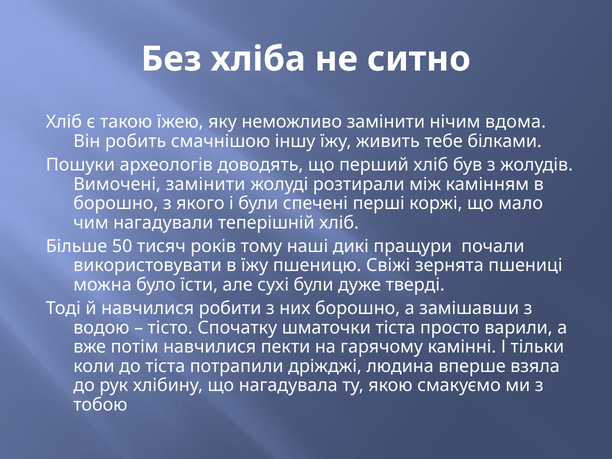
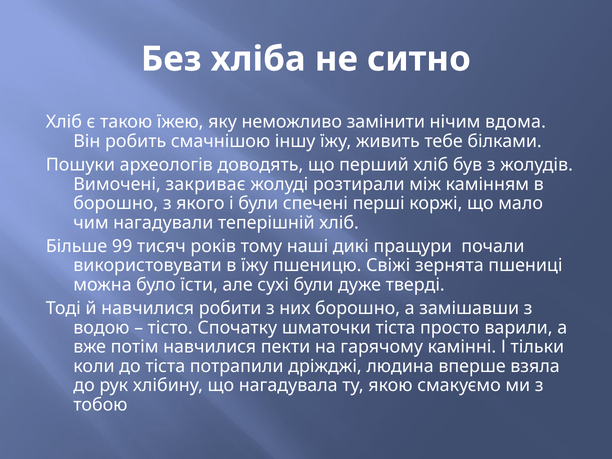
Вимочені замінити: замінити -> закриває
50: 50 -> 99
